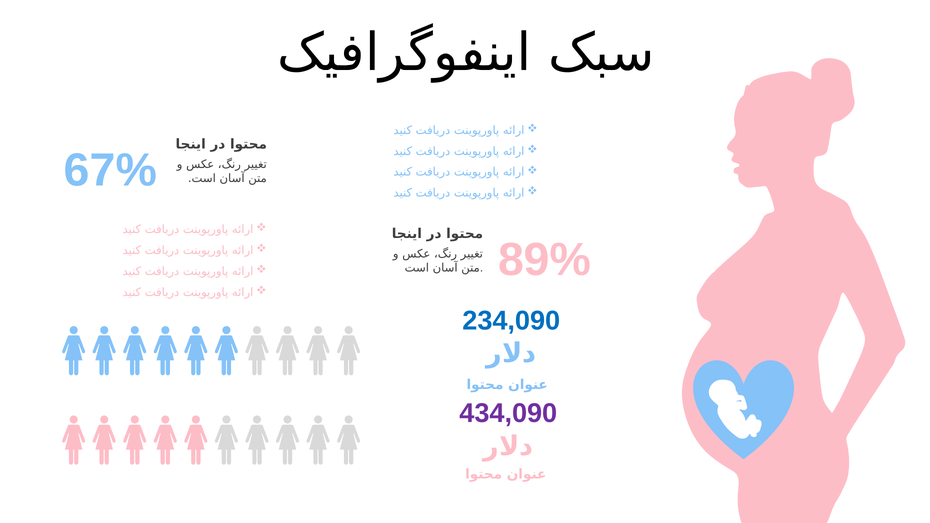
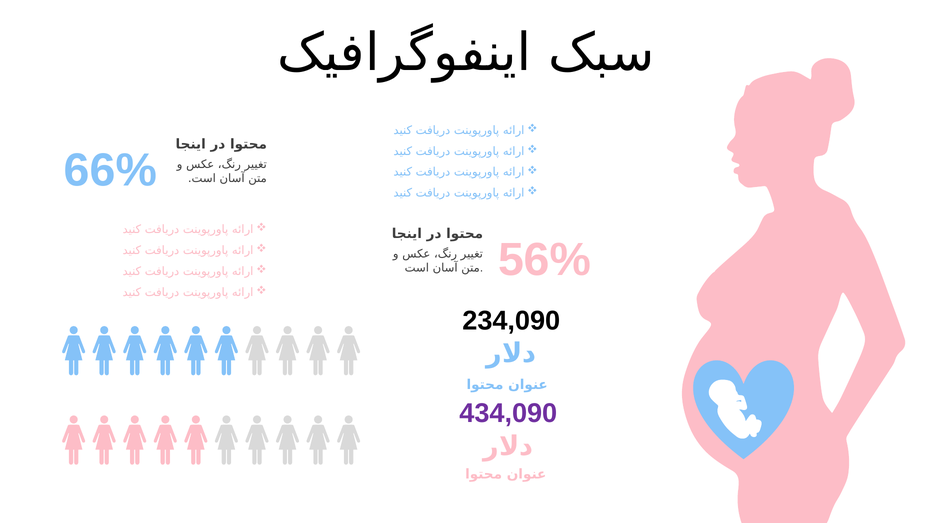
67%: 67% -> 66%
89%: 89% -> 56%
234,090 colour: blue -> black
